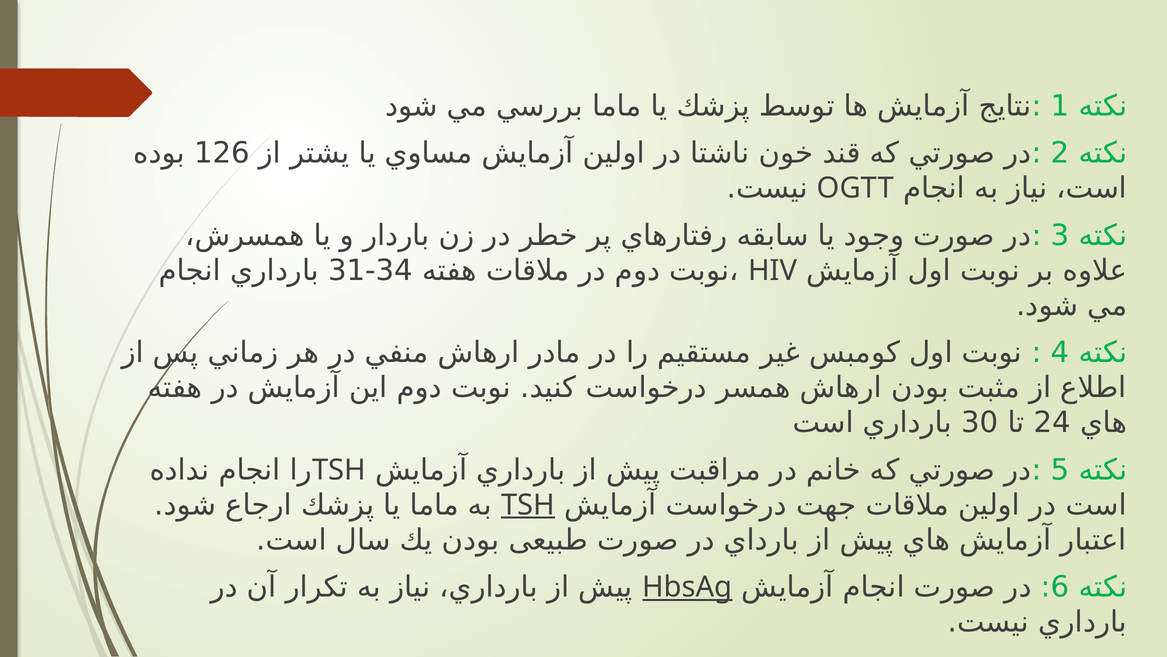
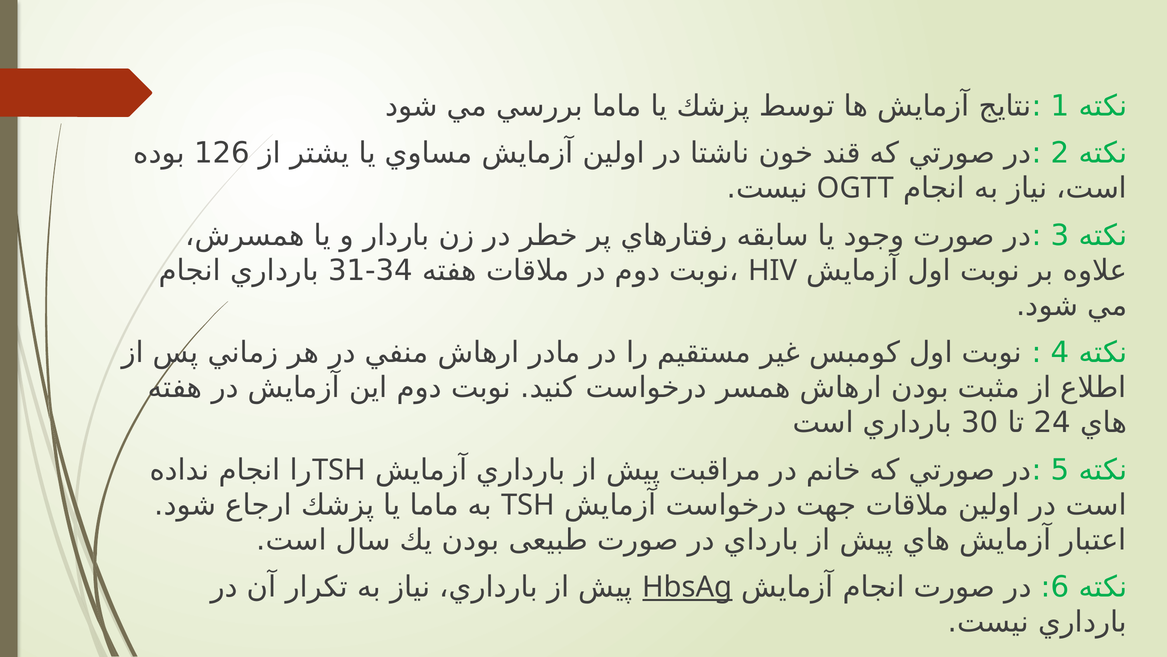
TSH at (528, 505) underline: present -> none
